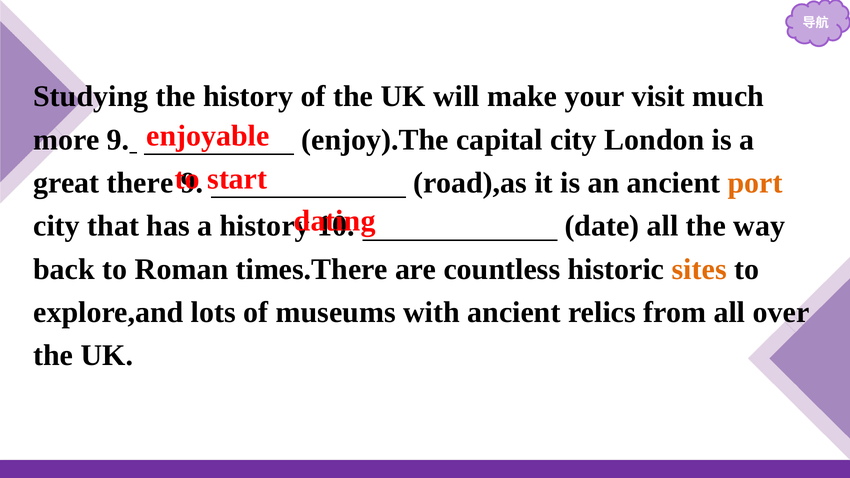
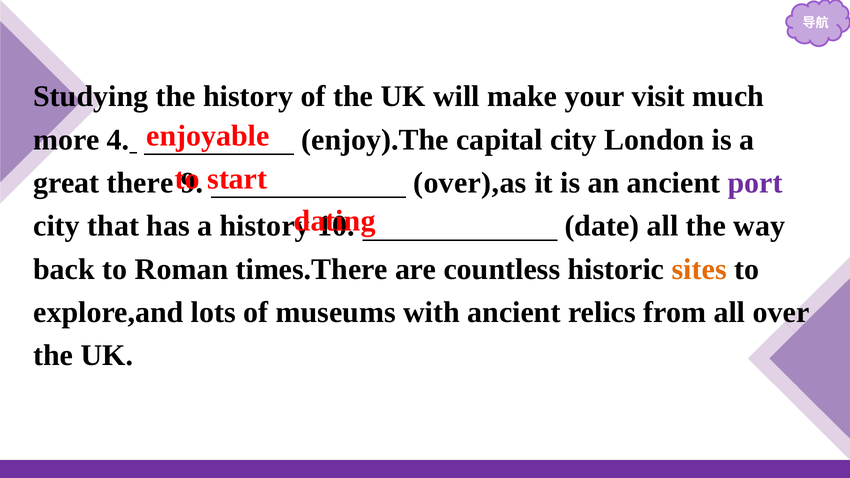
more 9: 9 -> 4
road),as: road),as -> over),as
port colour: orange -> purple
